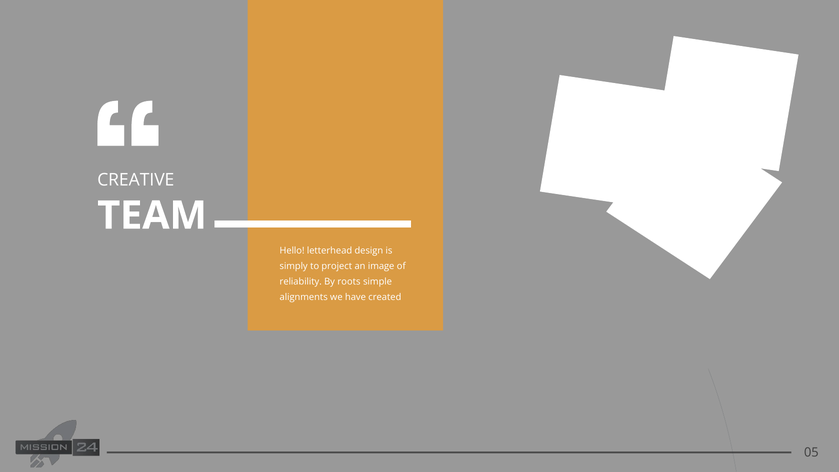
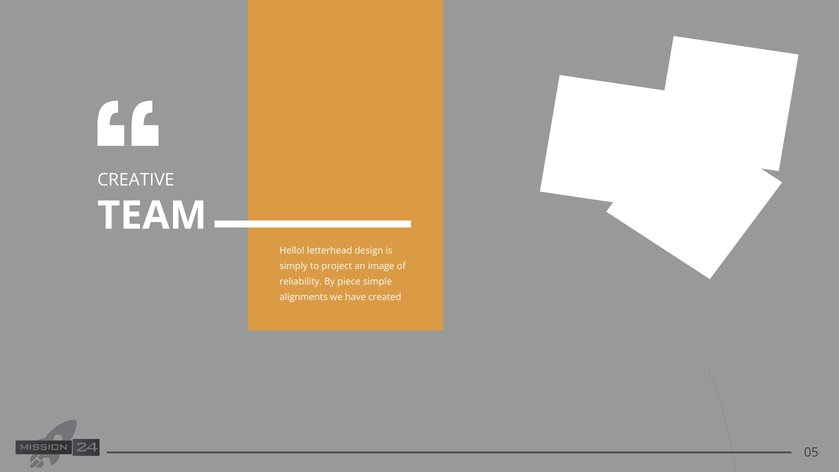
roots: roots -> piece
